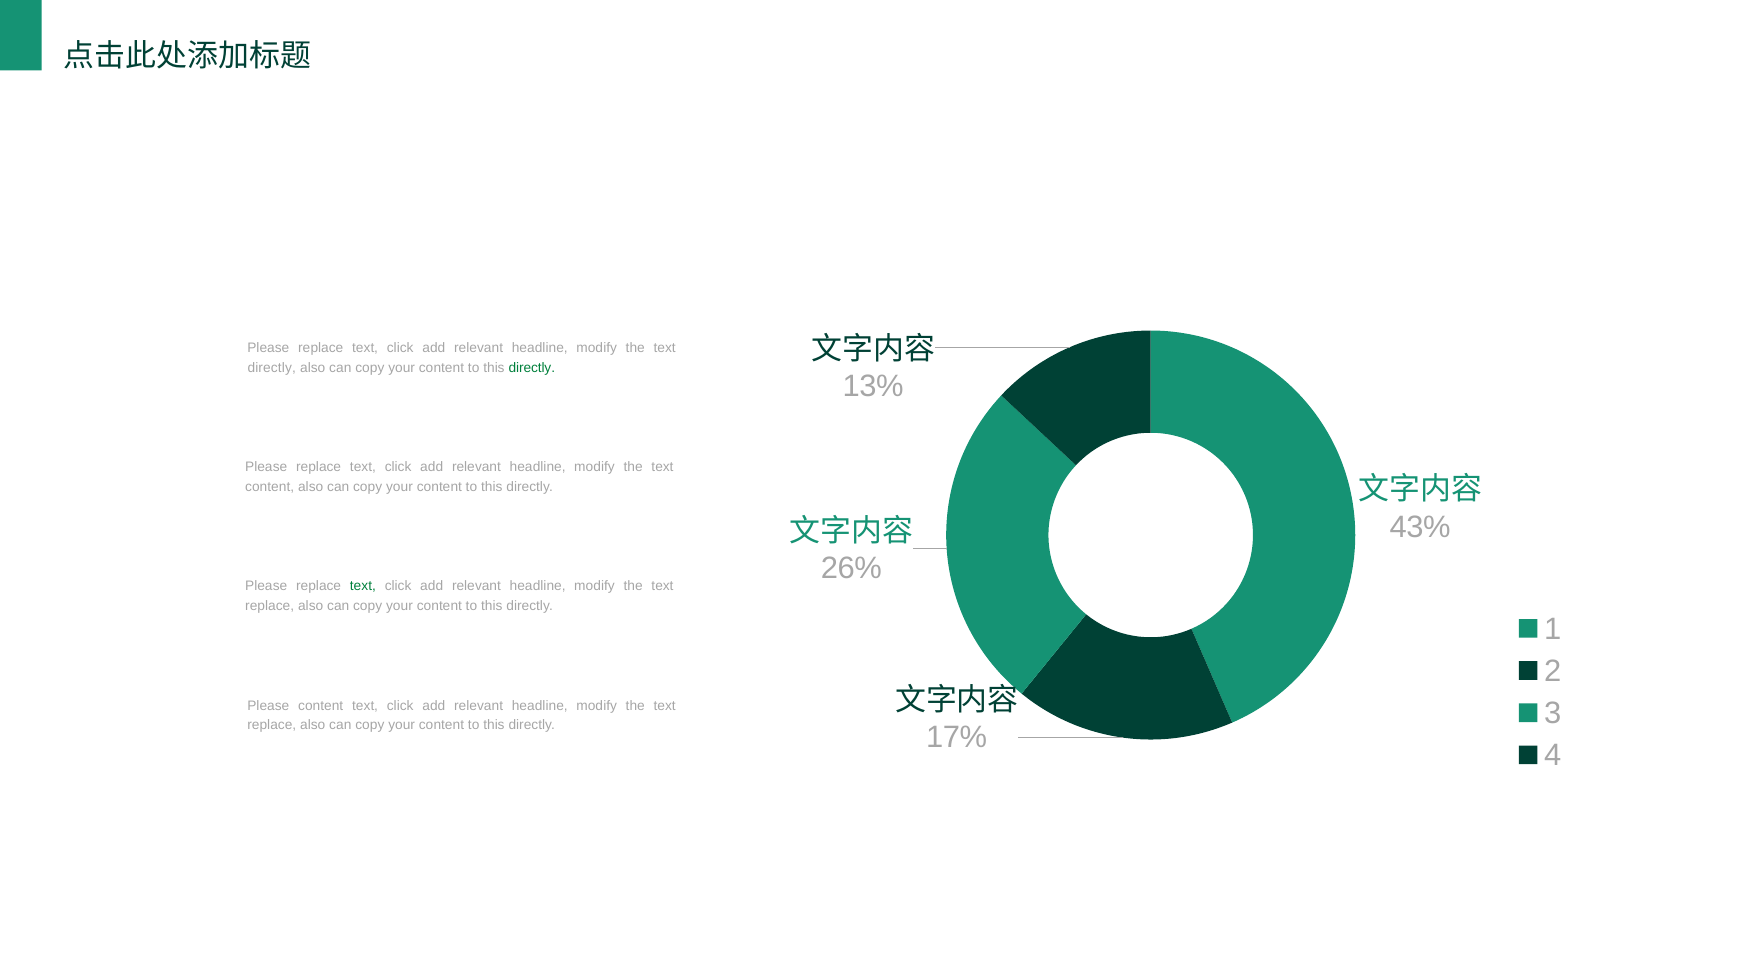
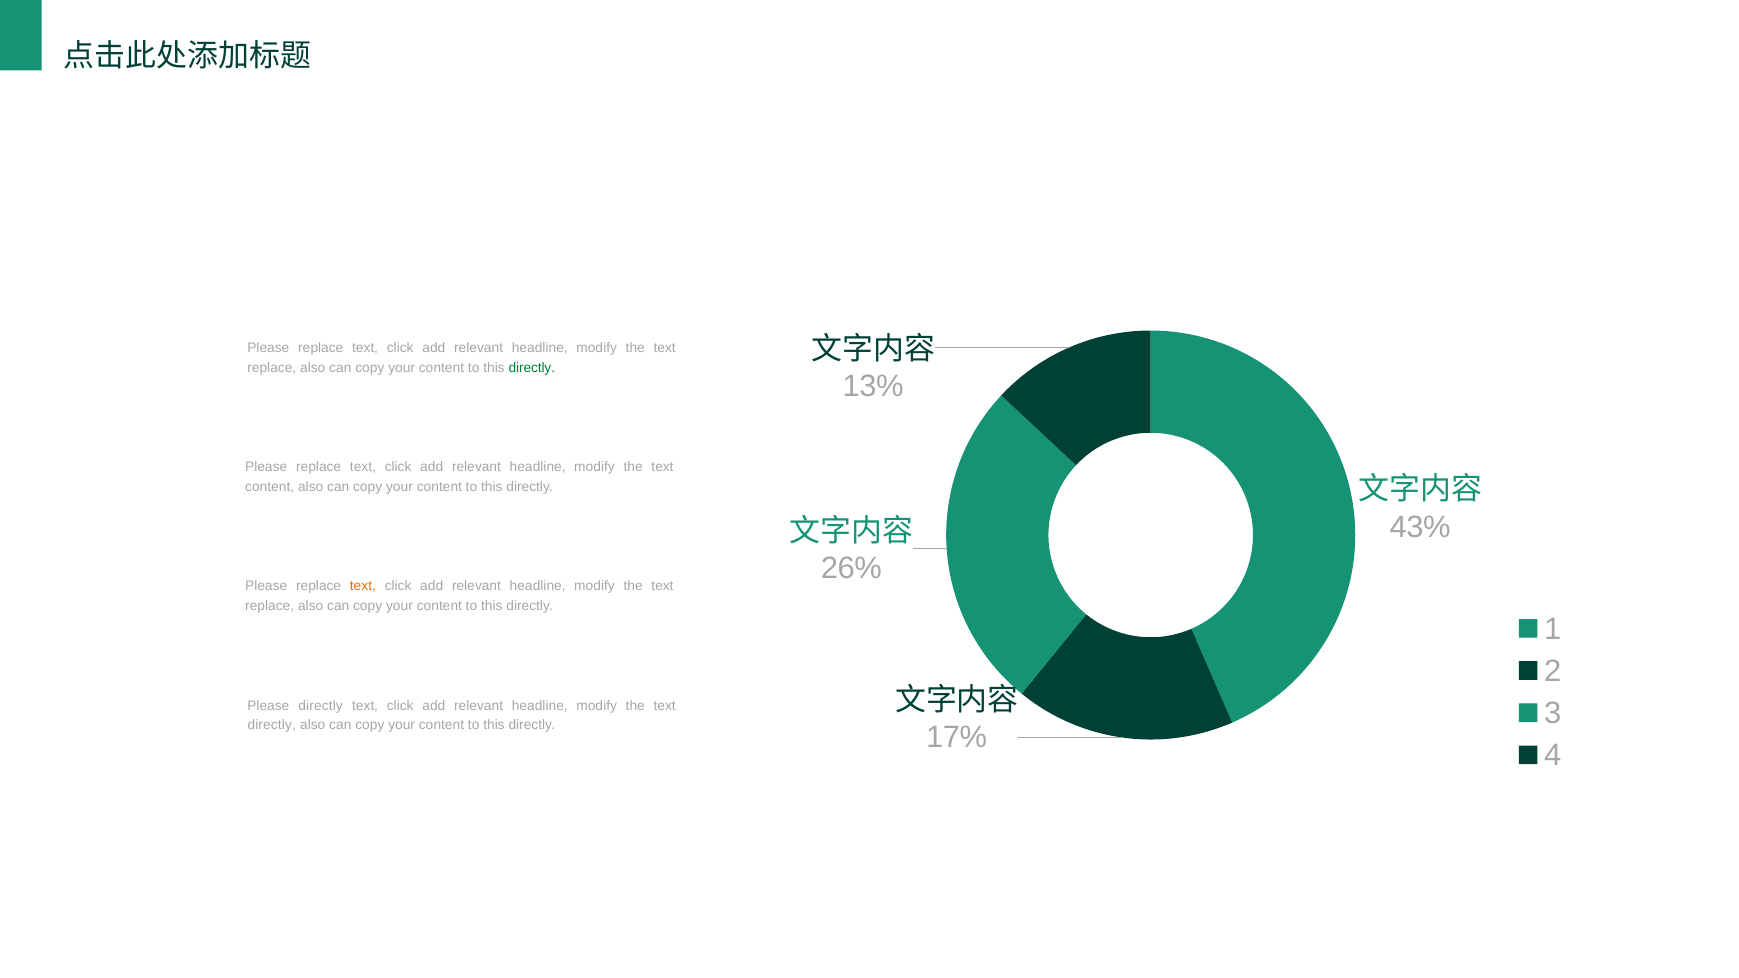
directly at (272, 368): directly -> replace
text at (363, 586) colour: green -> orange
Please content: content -> directly
replace at (272, 725): replace -> directly
